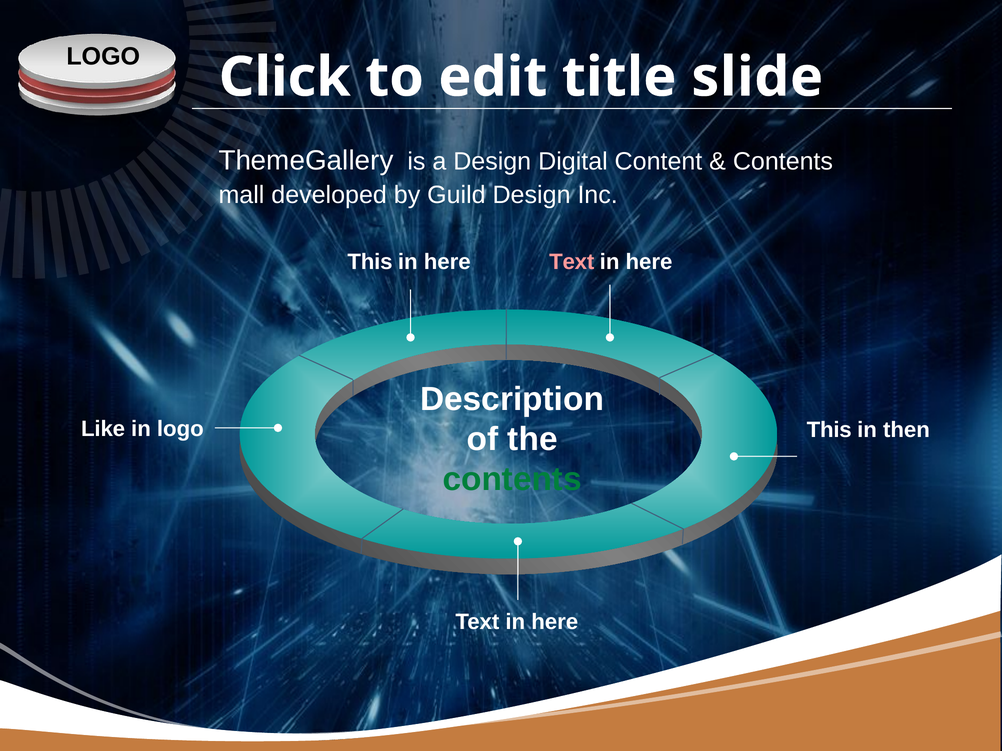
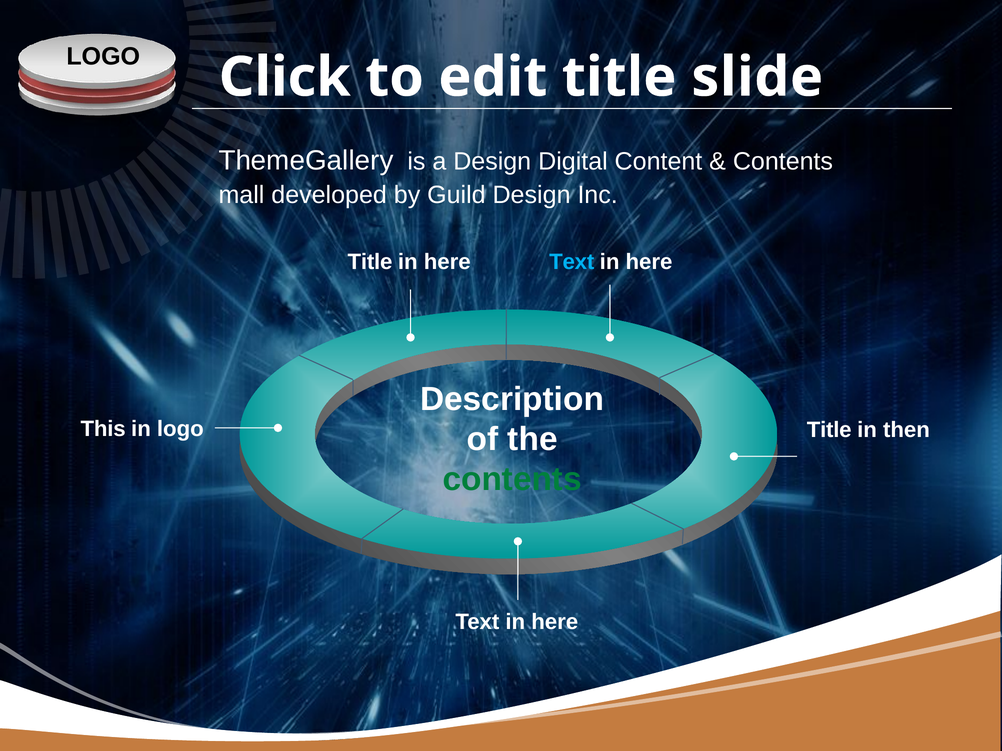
This at (370, 262): This -> Title
Text at (572, 262) colour: pink -> light blue
Like: Like -> This
This at (829, 430): This -> Title
